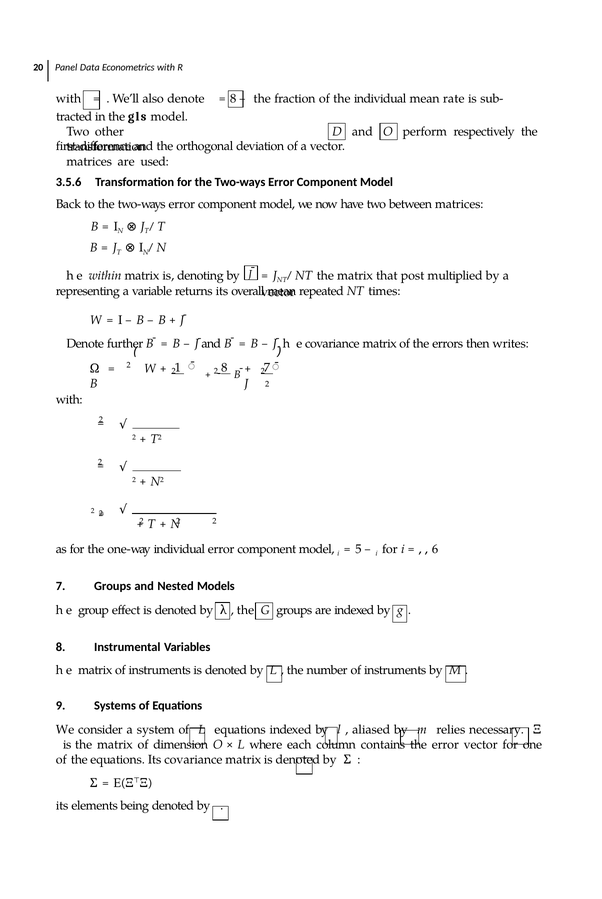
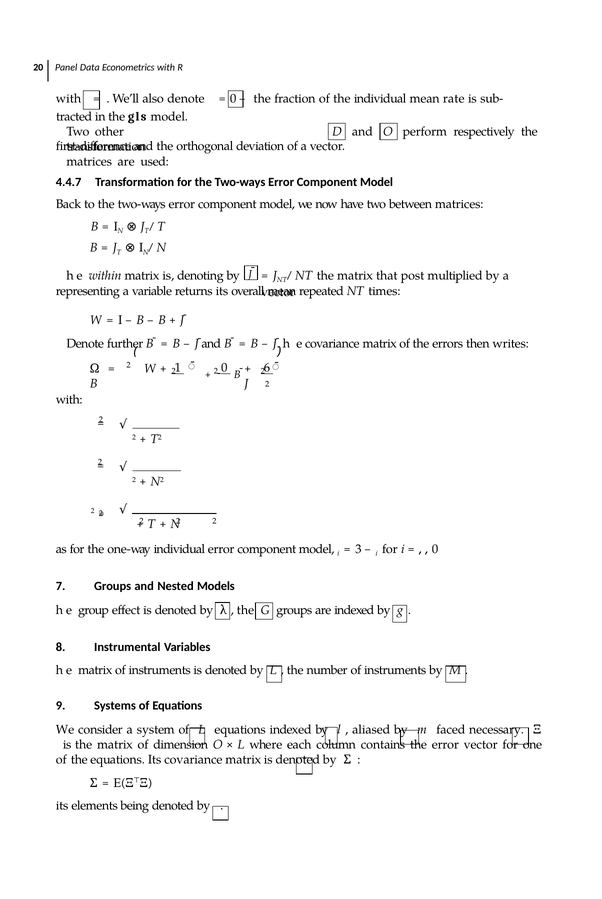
8 at (233, 99): 8 -> 0
3.5.6: 3.5.6 -> 4.4.7
8 at (224, 368): 8 -> 0
7 at (267, 368): 7 -> 6
5: 5 -> 3
6 at (435, 549): 6 -> 0
relies: relies -> faced
